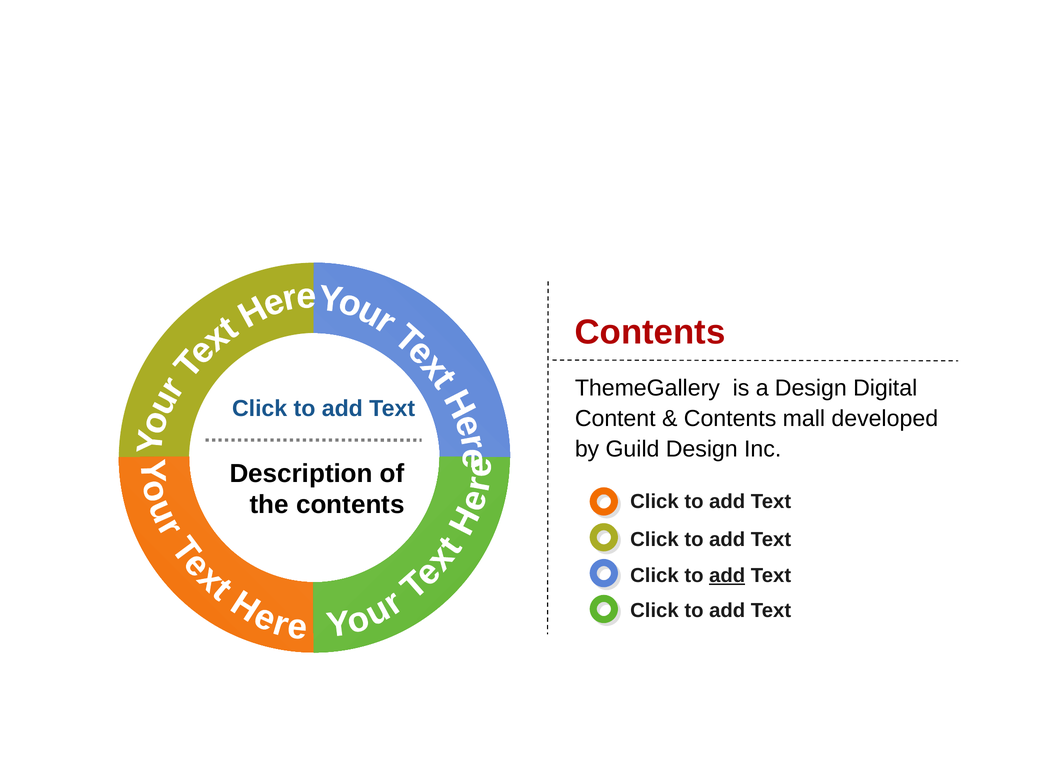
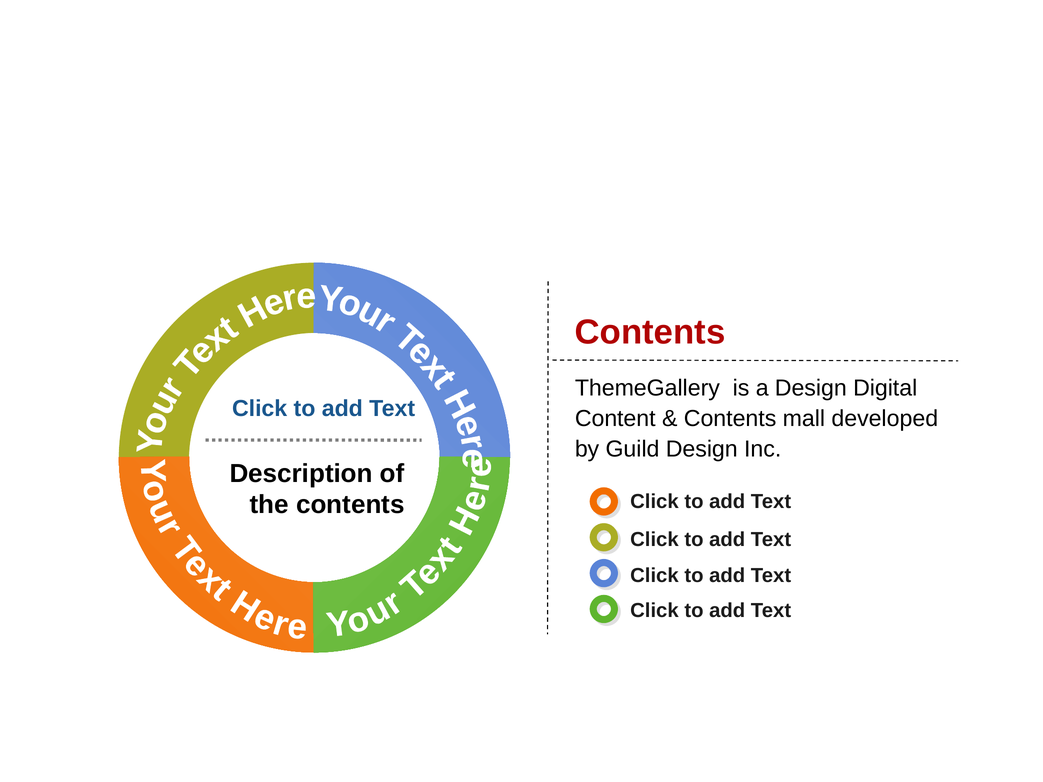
add at (727, 576) underline: present -> none
